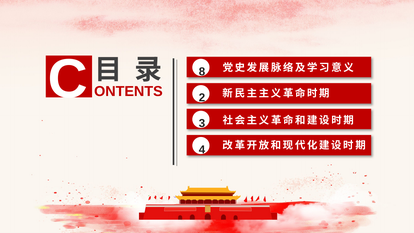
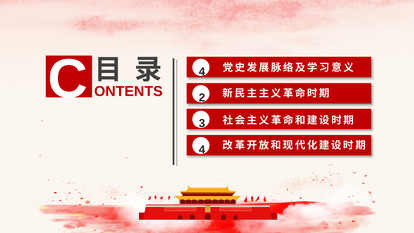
C 8: 8 -> 4
